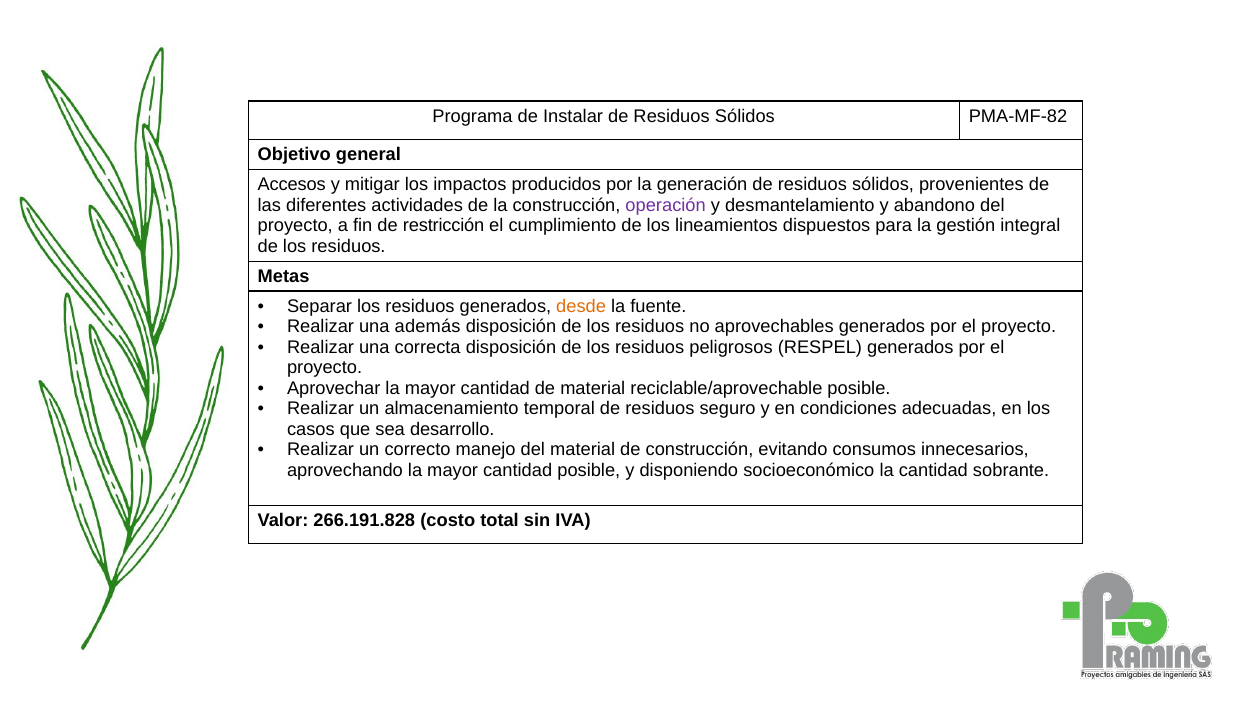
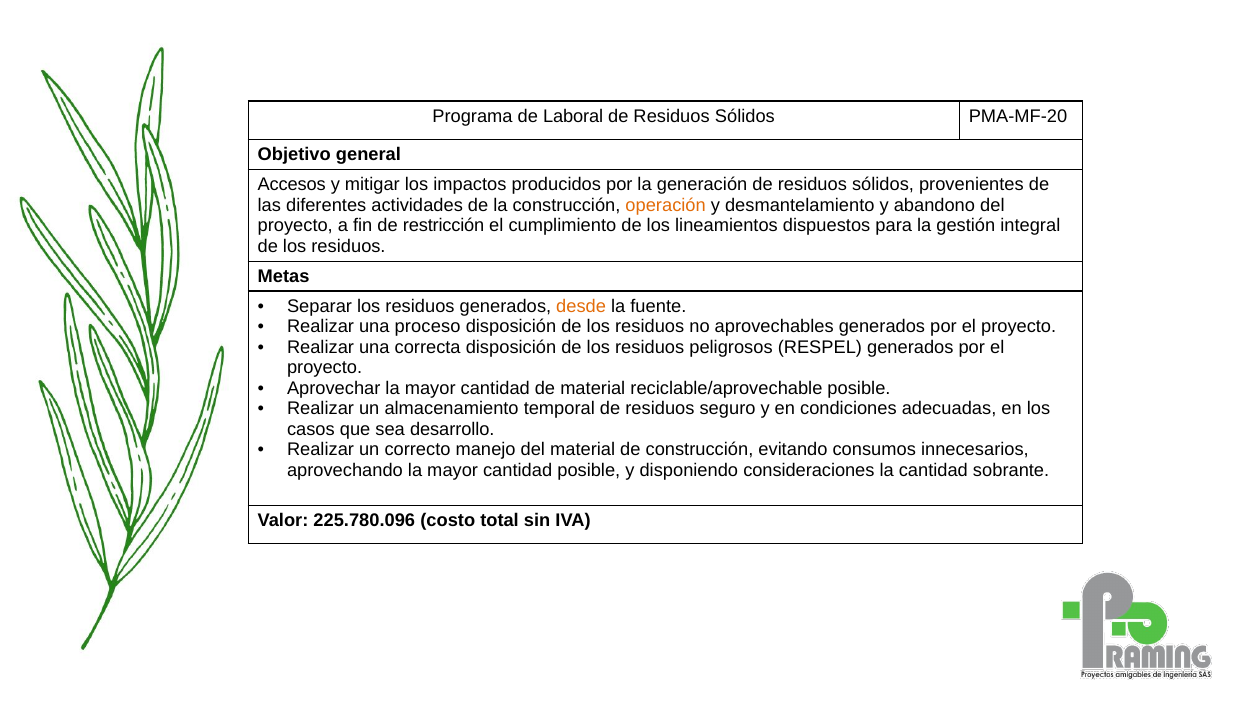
Instalar: Instalar -> Laboral
PMA-MF-82: PMA-MF-82 -> PMA-MF-20
operación colour: purple -> orange
además: además -> proceso
socioeconómico: socioeconómico -> consideraciones
266.191.828: 266.191.828 -> 225.780.096
